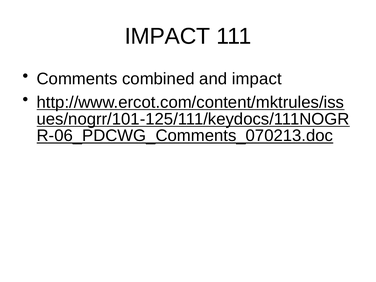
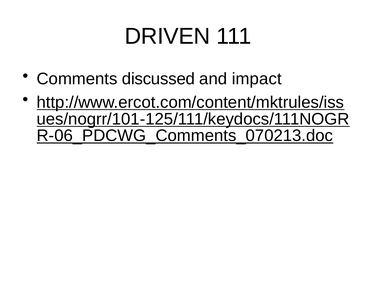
IMPACT at (167, 36): IMPACT -> DRIVEN
combined: combined -> discussed
